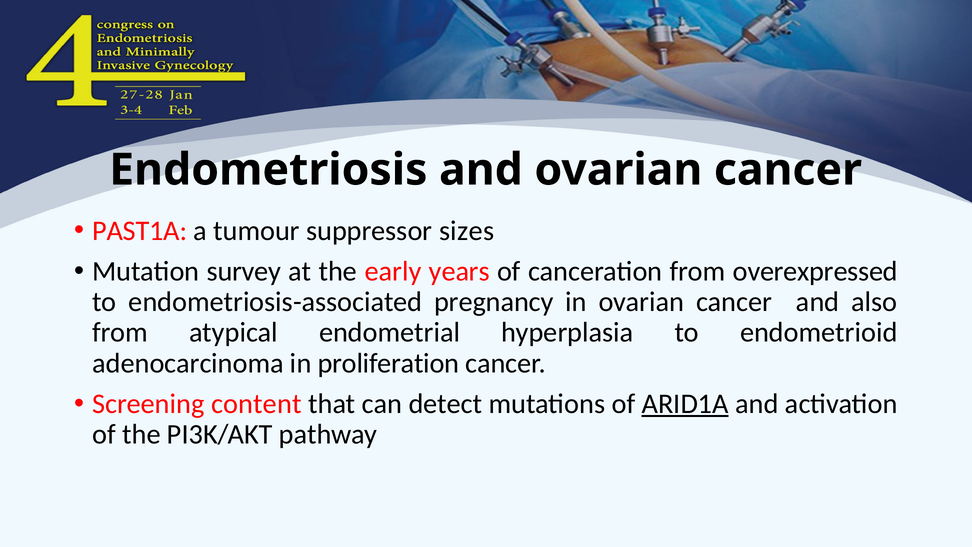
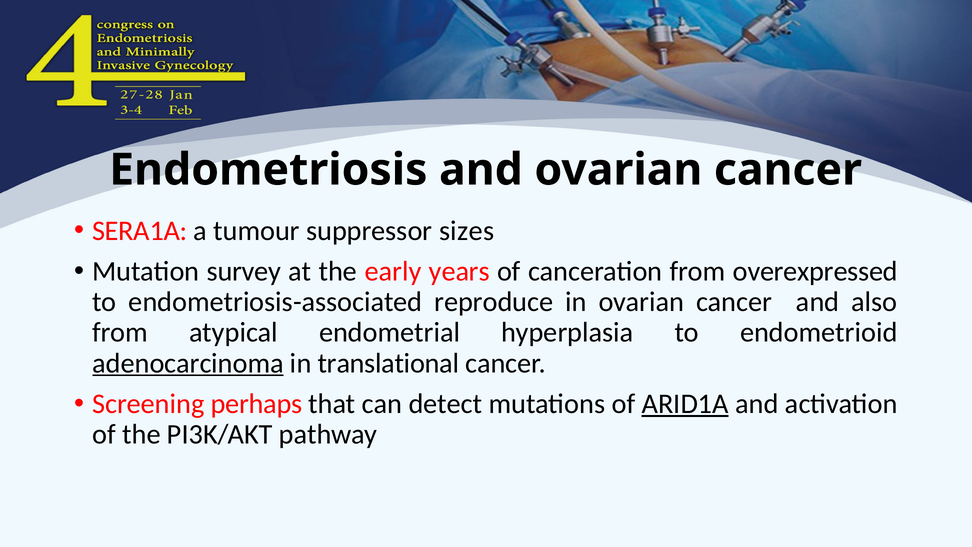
PAST1A: PAST1A -> SERA1A
pregnancy: pregnancy -> reproduce
adenocarcinoma underline: none -> present
proliferation: proliferation -> translational
content: content -> perhaps
